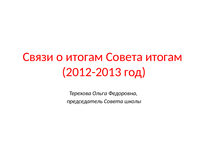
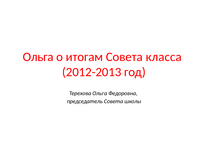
Связи at (38, 57): Связи -> Ольга
Совета итогам: итогам -> класса
